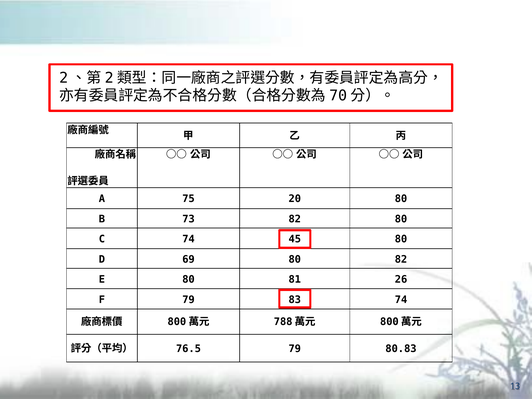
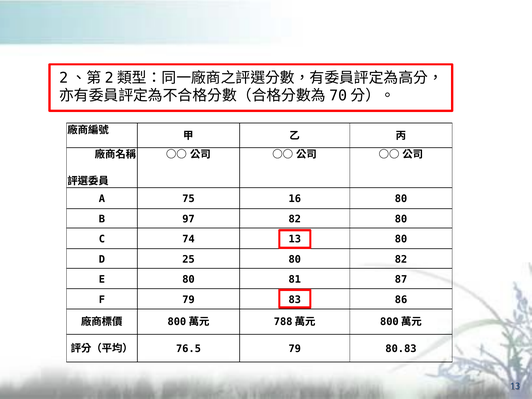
20: 20 -> 16
73: 73 -> 97
74 45: 45 -> 13
69: 69 -> 25
26: 26 -> 87
83 74: 74 -> 86
